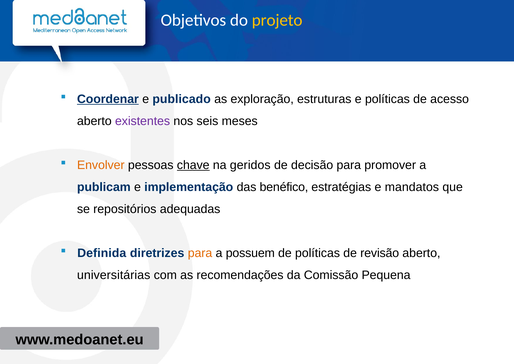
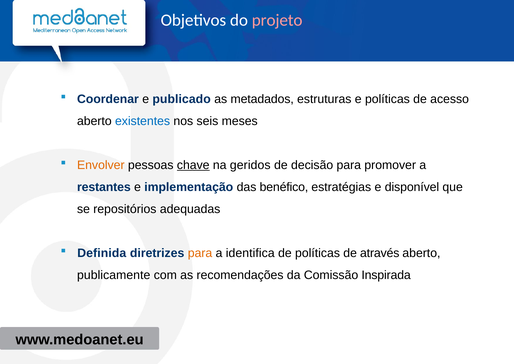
projeto colour: yellow -> pink
Coordenar underline: present -> none
exploração: exploração -> metadados
existentes colour: purple -> blue
publicam: publicam -> restantes
mandatos: mandatos -> disponível
possuem: possuem -> identifica
revisão: revisão -> através
universitárias: universitárias -> publicamente
Pequena: Pequena -> Inspirada
